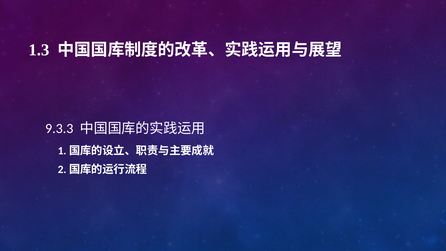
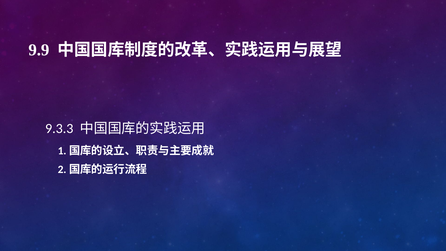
1.3: 1.3 -> 9.9
